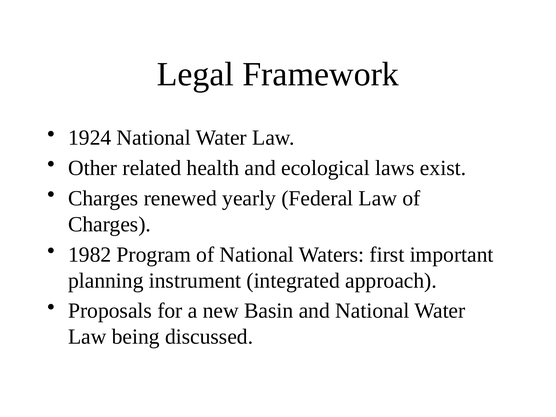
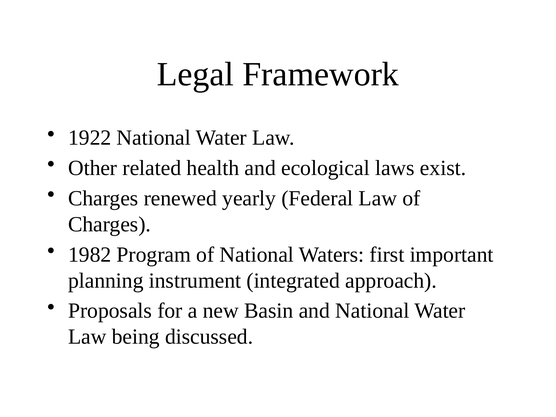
1924: 1924 -> 1922
